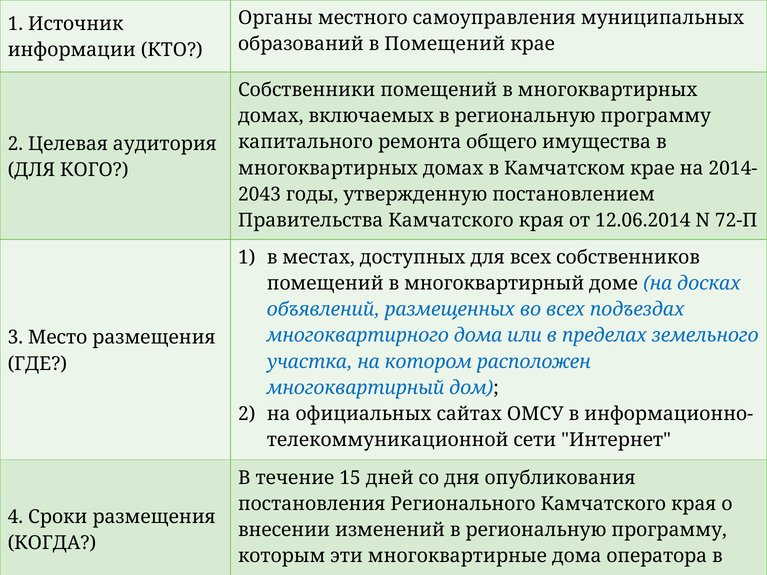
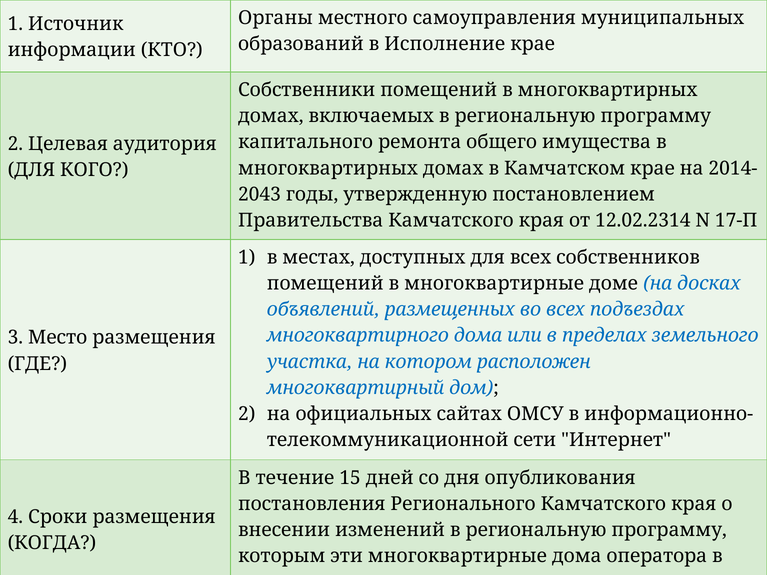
в Помещений: Помещений -> Исполнение
12.06.2014: 12.06.2014 -> 12.02.2314
72-П: 72-П -> 17-П
в многоквартирный: многоквартирный -> многоквартирные
